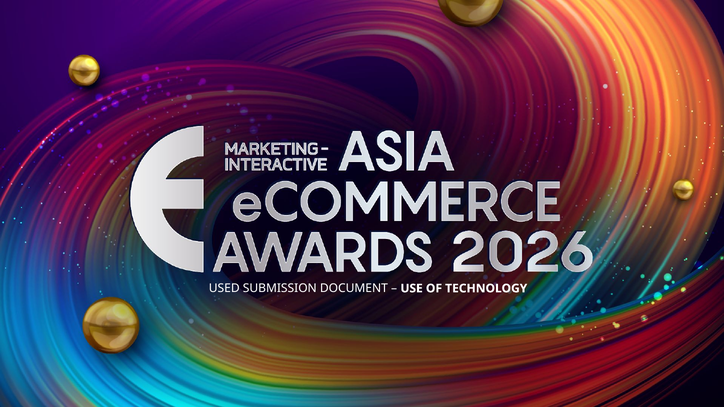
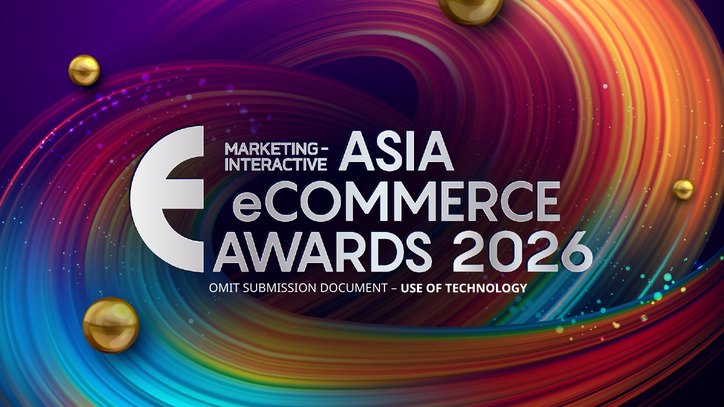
USED: USED -> OMIT
